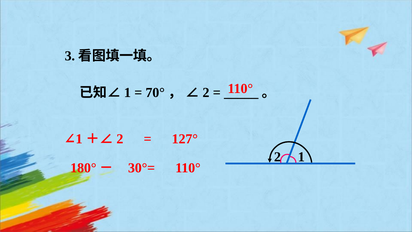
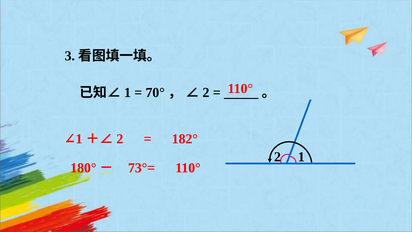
127°: 127° -> 182°
30°=: 30°= -> 73°=
